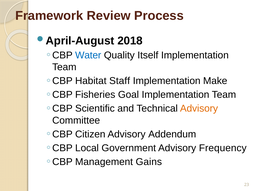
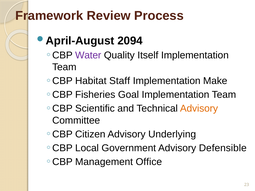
2018: 2018 -> 2094
Water colour: blue -> purple
Addendum: Addendum -> Underlying
Frequency: Frequency -> Defensible
Gains: Gains -> Office
